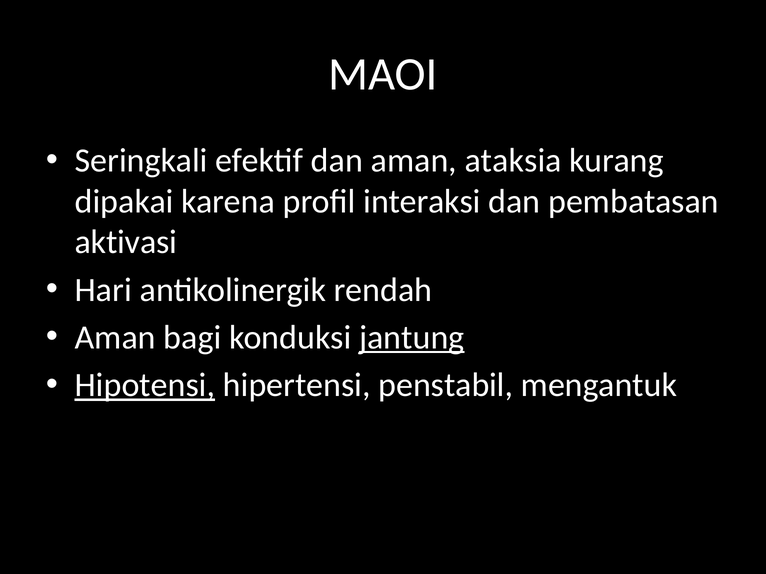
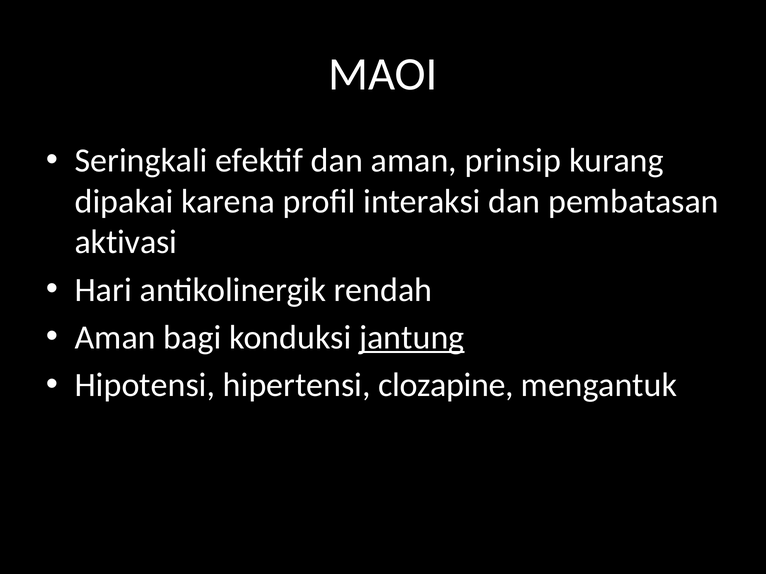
ataksia: ataksia -> prinsip
Hipotensi underline: present -> none
penstabil: penstabil -> clozapine
